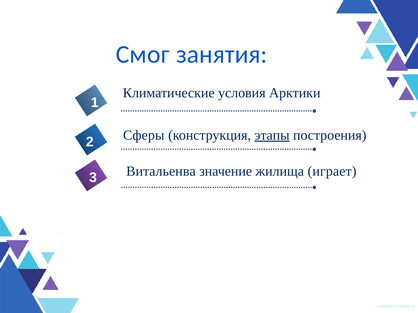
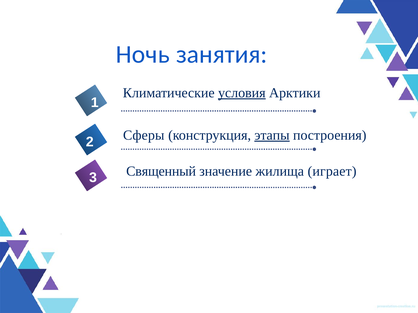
Смог: Смог -> Ночь
условия underline: none -> present
Витальенва: Витальенва -> Священный
